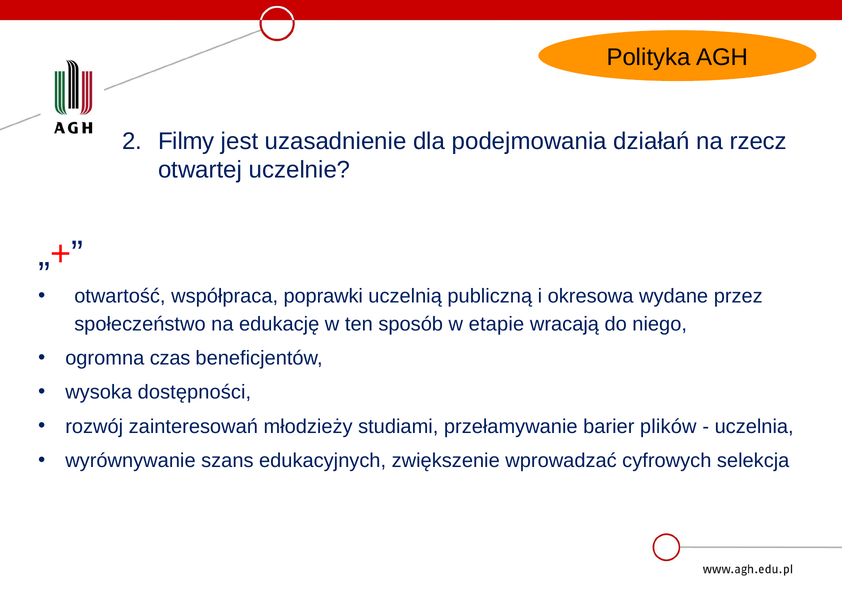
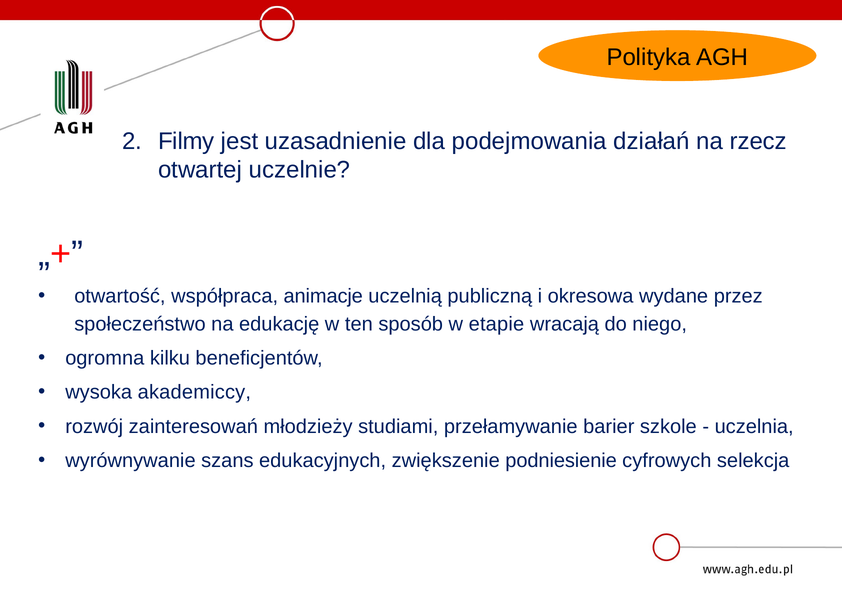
poprawki: poprawki -> animacje
czas: czas -> kilku
dostępności: dostępności -> akademiccy
plików: plików -> szkole
wprowadzać: wprowadzać -> podniesienie
